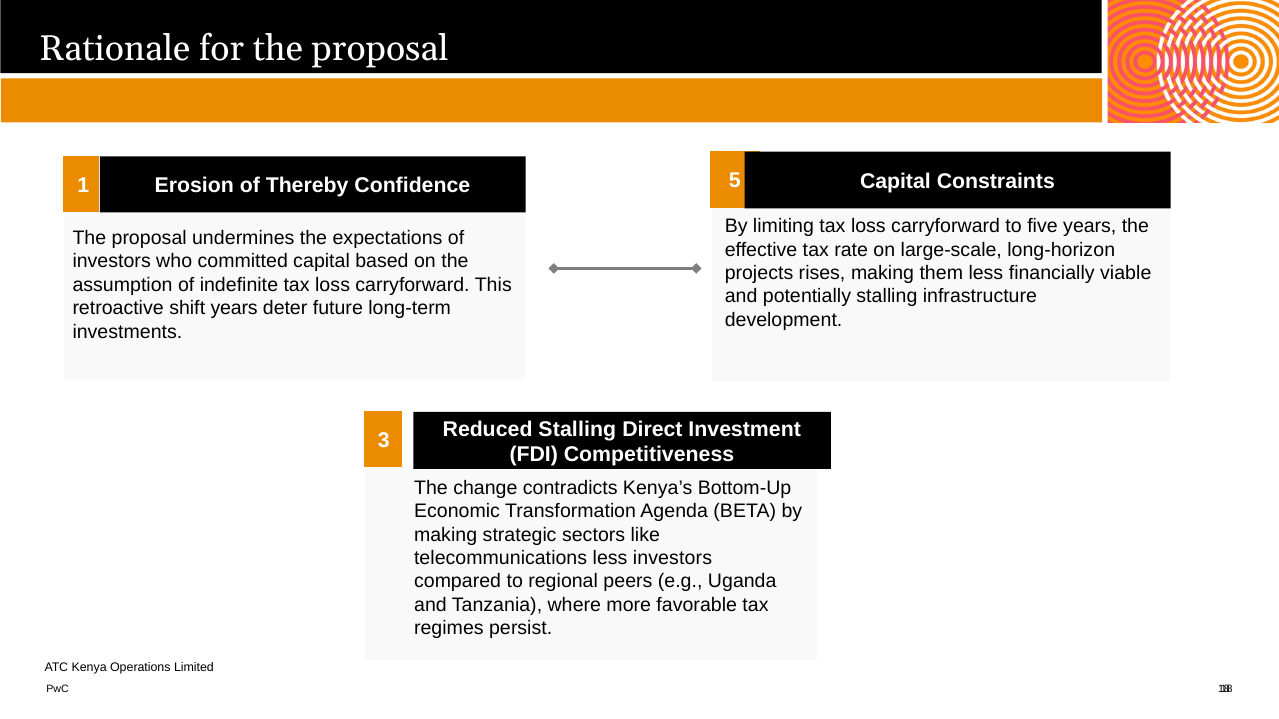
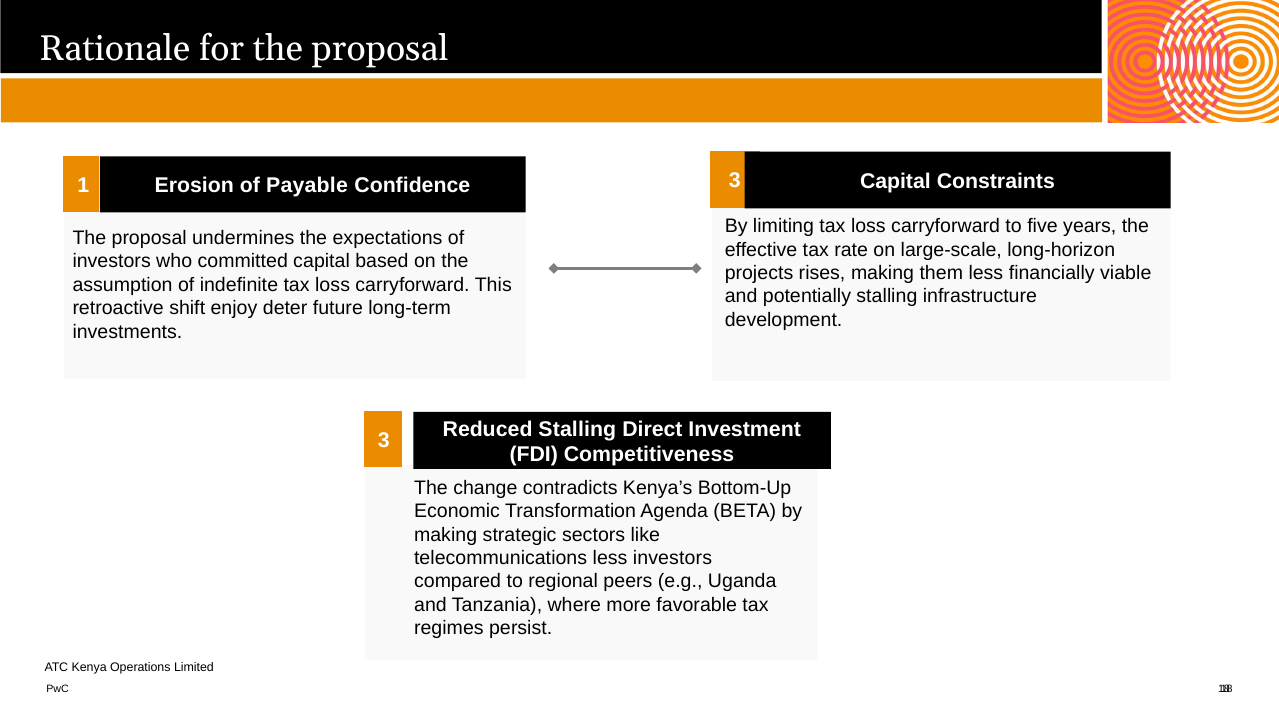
Thereby: Thereby -> Payable
Confidence 5: 5 -> 3
shift years: years -> enjoy
